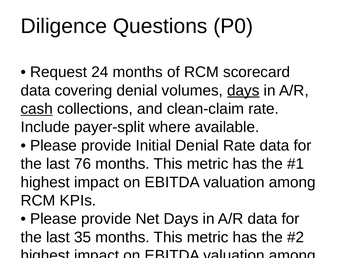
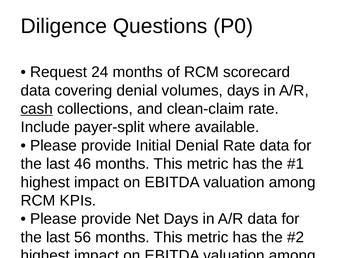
days at (243, 90) underline: present -> none
76: 76 -> 46
35: 35 -> 56
